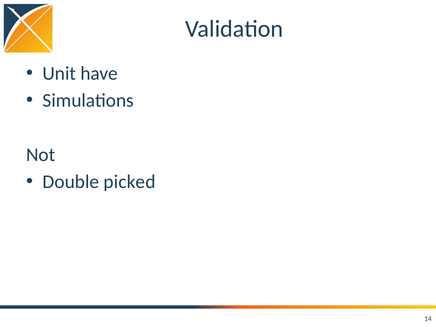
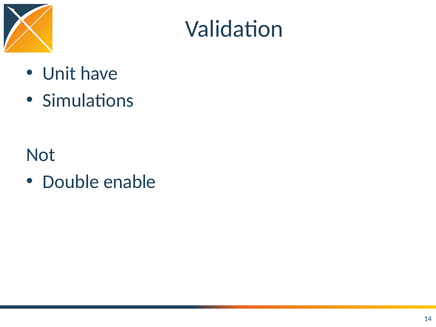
picked: picked -> enable
